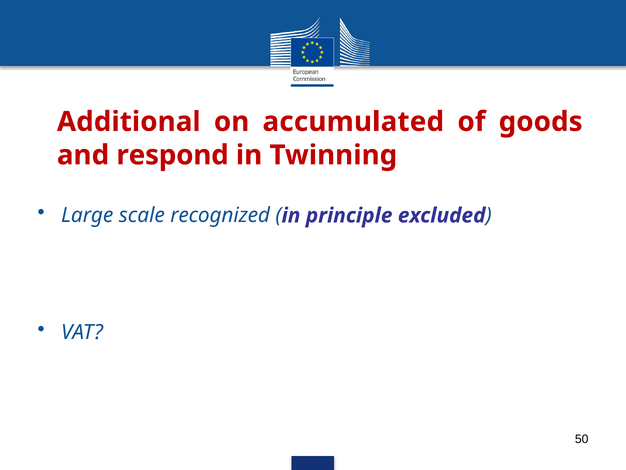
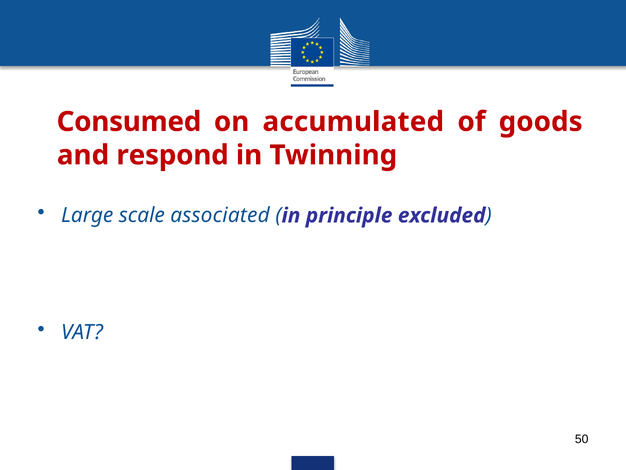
Additional: Additional -> Consumed
recognized: recognized -> associated
